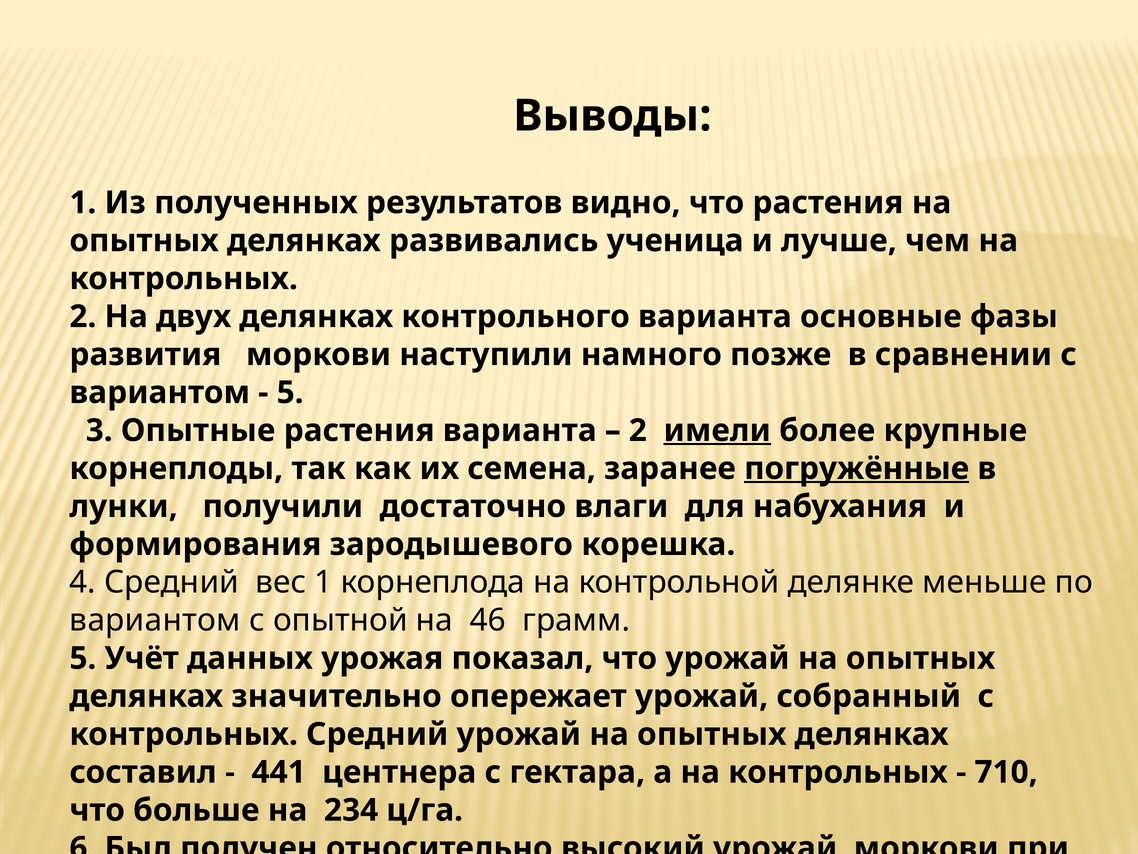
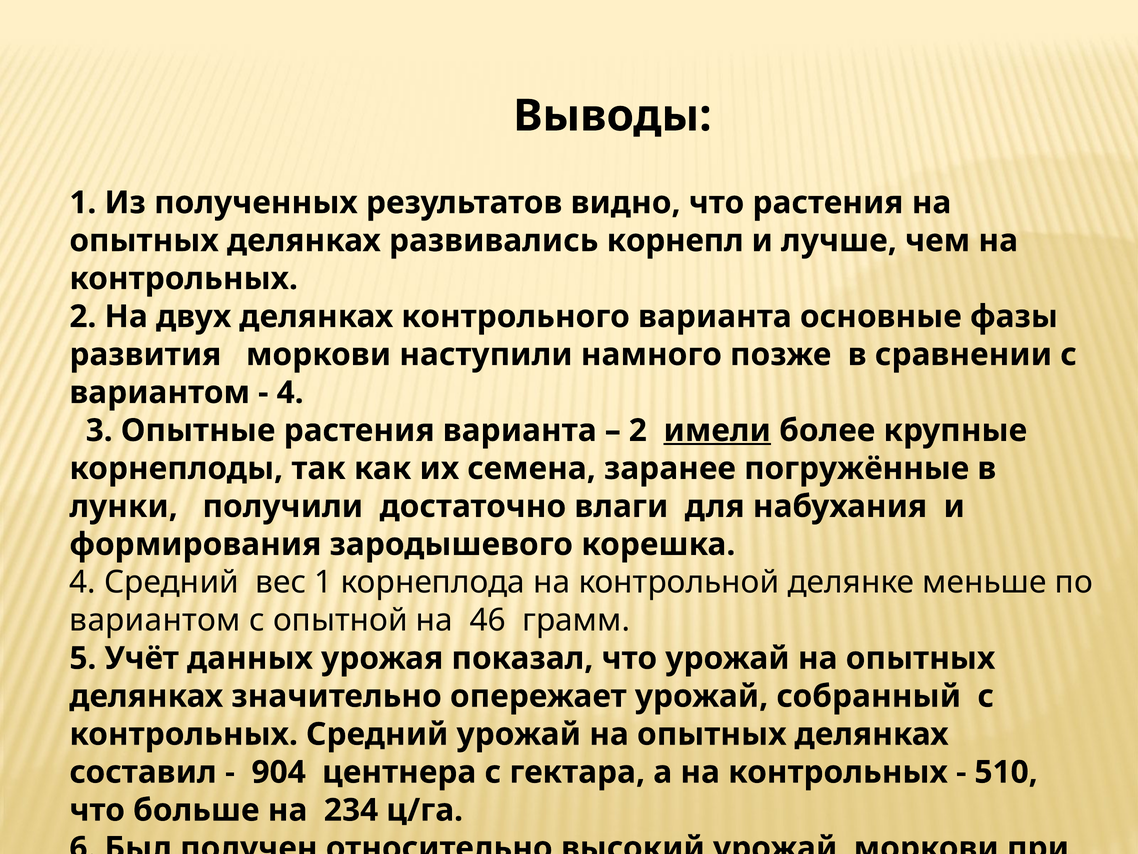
ученица: ученица -> корнепл
5 at (290, 392): 5 -> 4
погружённые underline: present -> none
441: 441 -> 904
710: 710 -> 510
